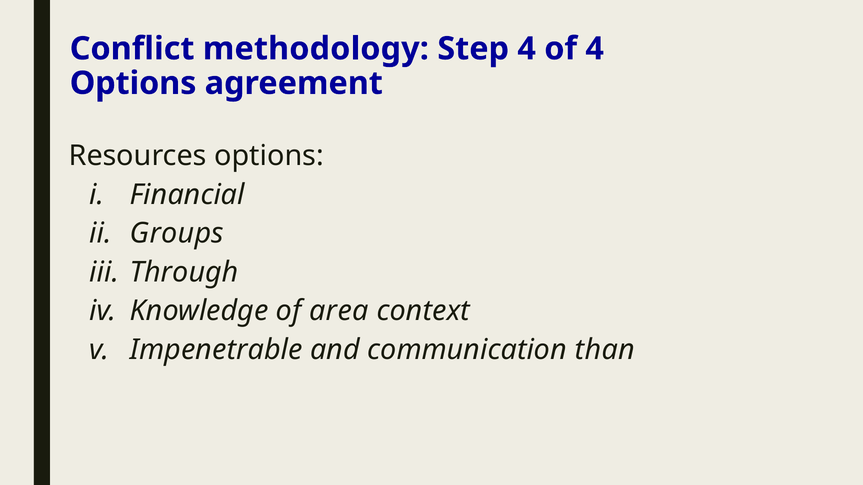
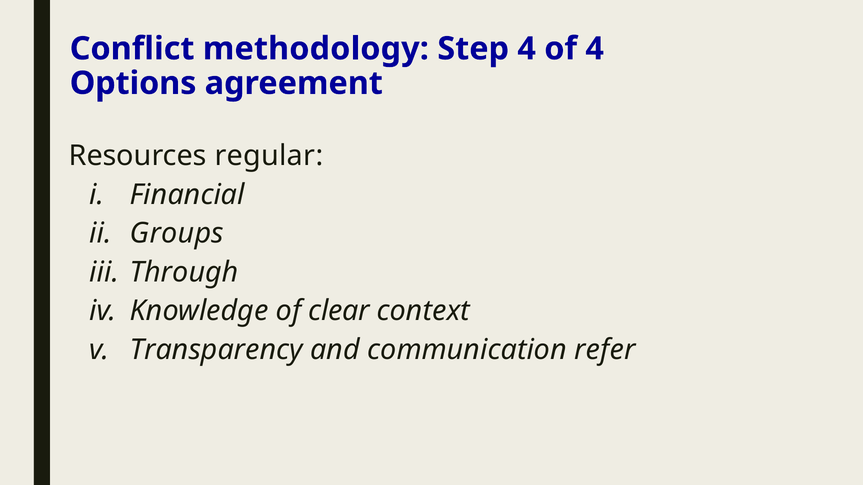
Resources options: options -> regular
area: area -> clear
Impenetrable: Impenetrable -> Transparency
than: than -> refer
